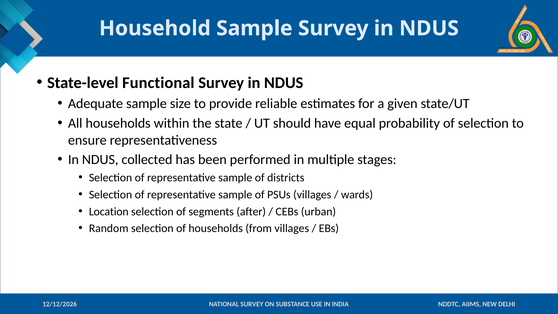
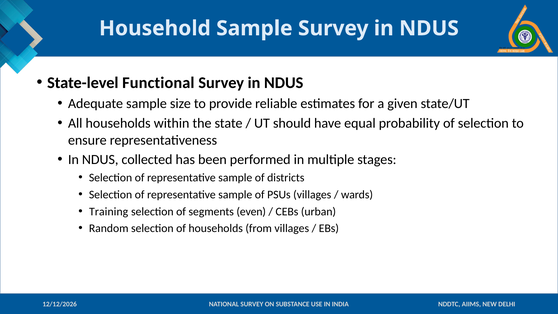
Location: Location -> Training
after: after -> even
